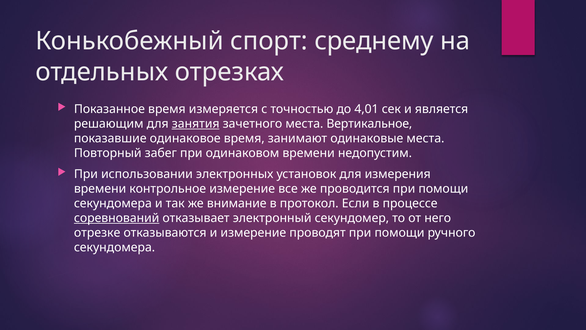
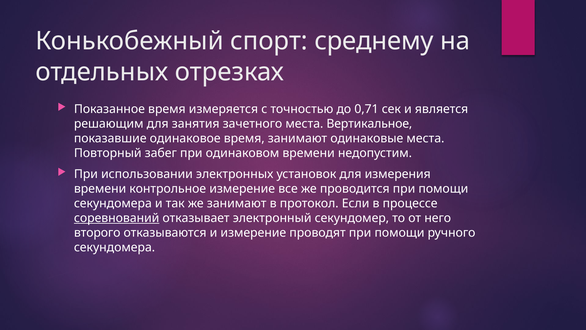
4,01: 4,01 -> 0,71
занятия underline: present -> none
же внимание: внимание -> занимают
отрезке: отрезке -> второго
